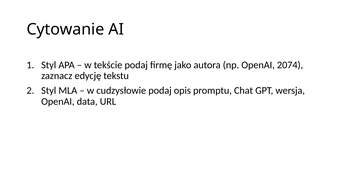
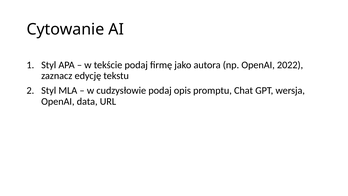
2074: 2074 -> 2022
